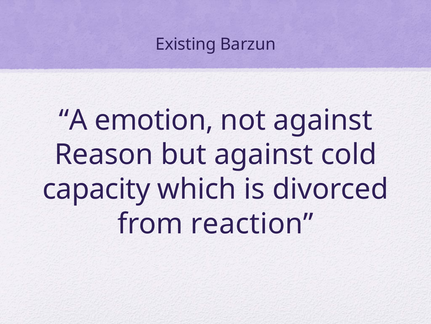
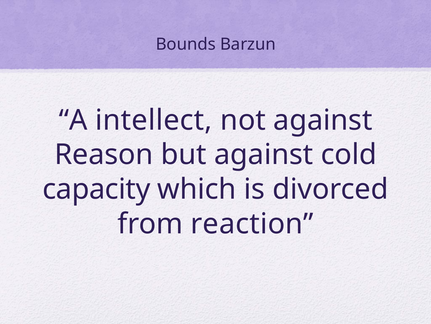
Existing: Existing -> Bounds
emotion: emotion -> intellect
